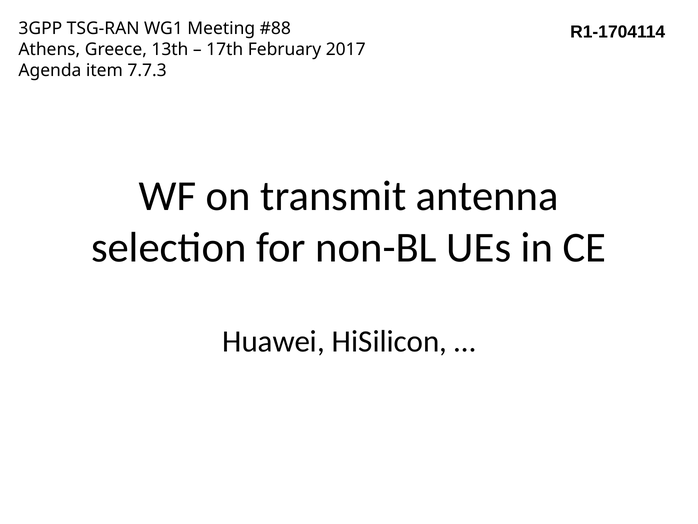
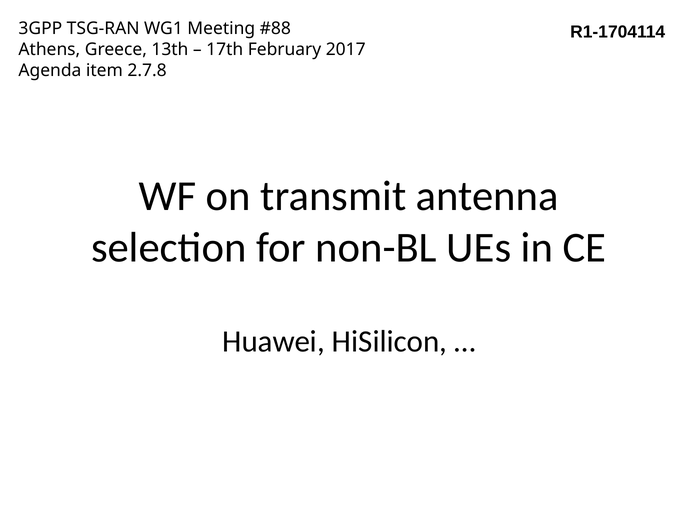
7.7.3: 7.7.3 -> 2.7.8
